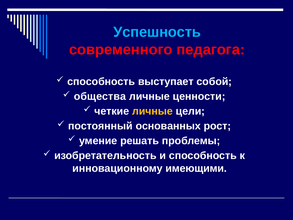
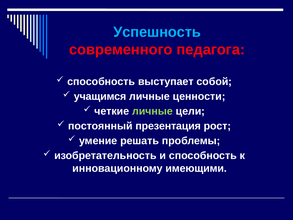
общества: общества -> учащимся
личные at (152, 111) colour: yellow -> light green
основанных: основанных -> презентация
